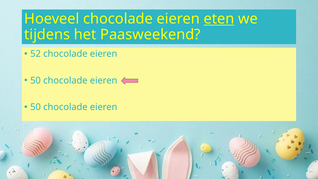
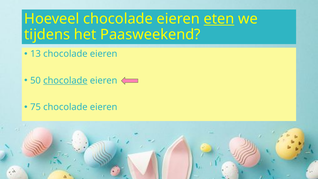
52: 52 -> 13
chocolade at (65, 80) underline: none -> present
50 at (36, 107): 50 -> 75
